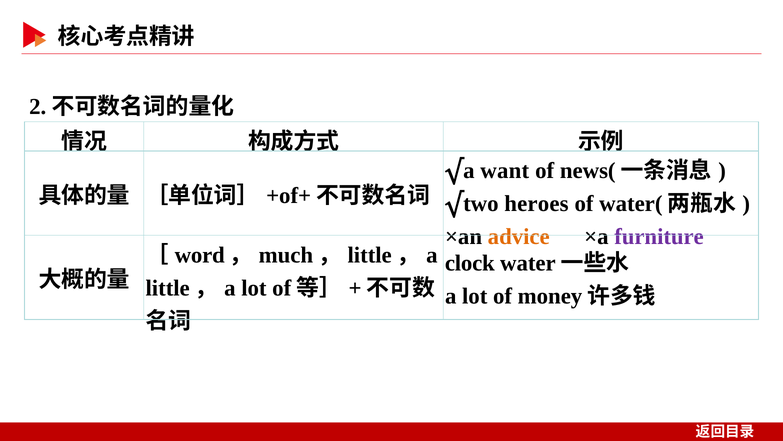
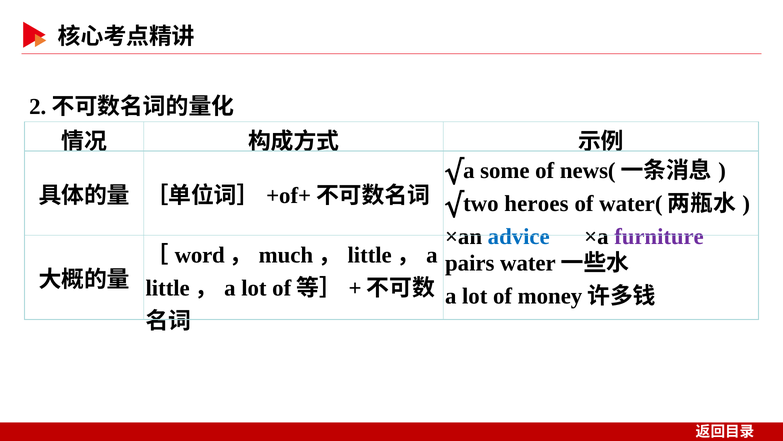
want: want -> some
advice colour: orange -> blue
clock: clock -> pairs
